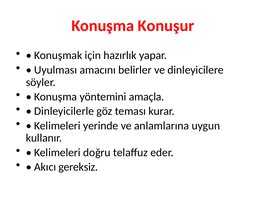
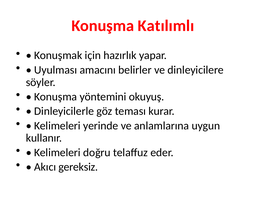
Konuşur: Konuşur -> Katılımlı
amaçla: amaçla -> okuyuş
